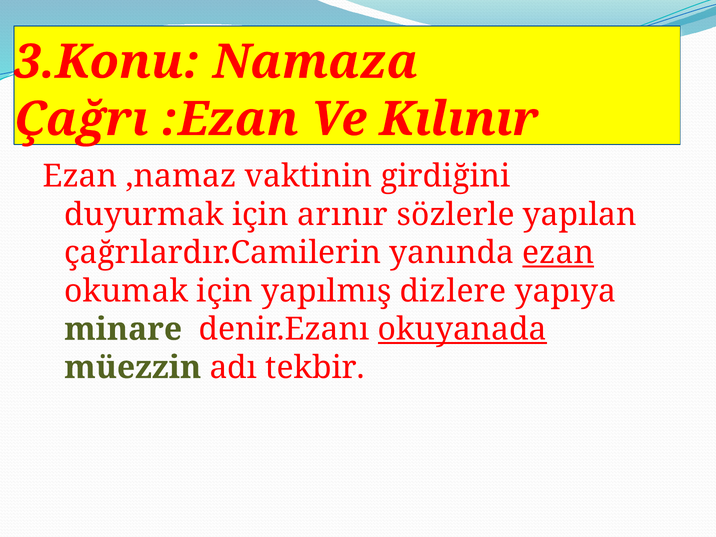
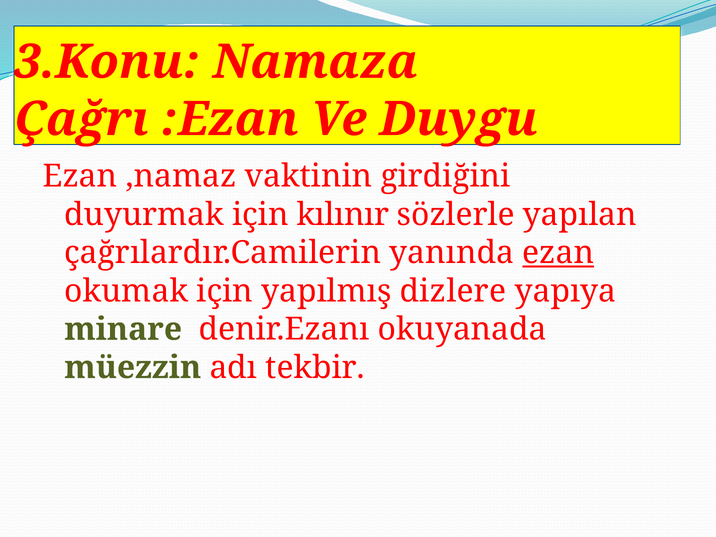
Kılınır: Kılınır -> Duygu
arınır: arınır -> kılınır
okuyanada underline: present -> none
